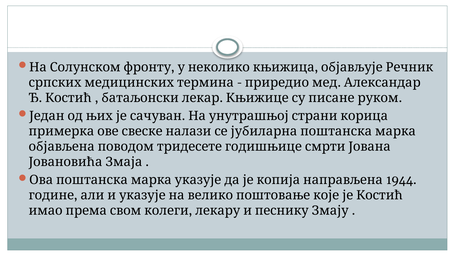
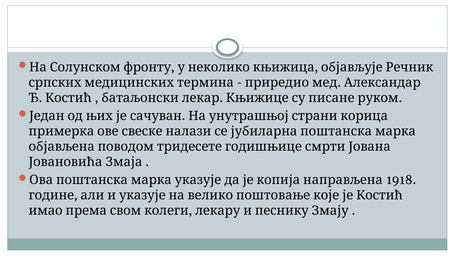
1944: 1944 -> 1918
